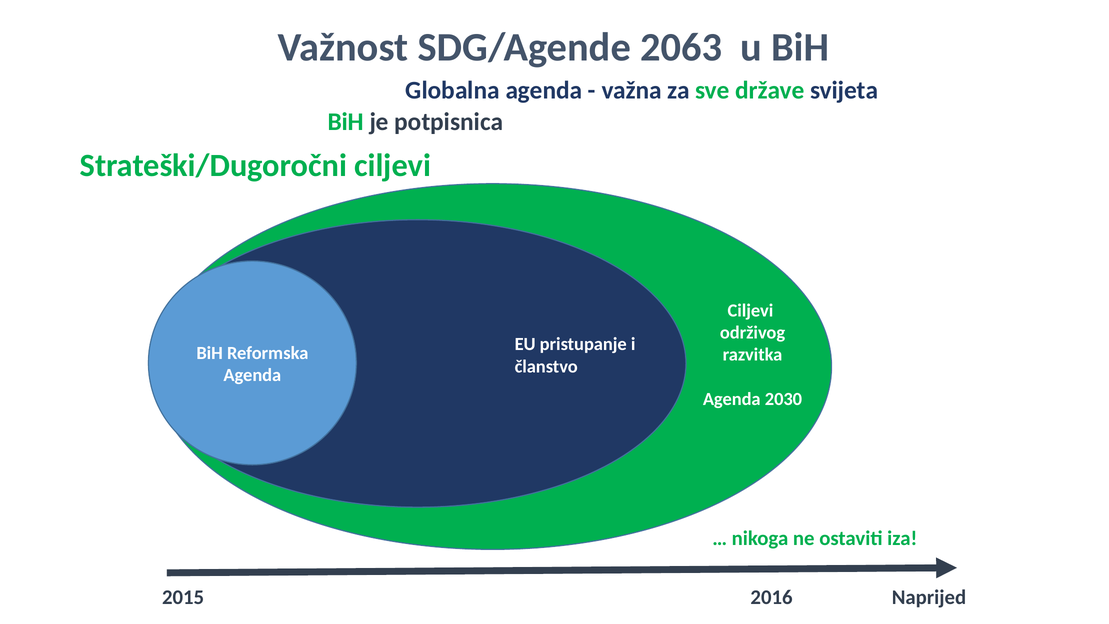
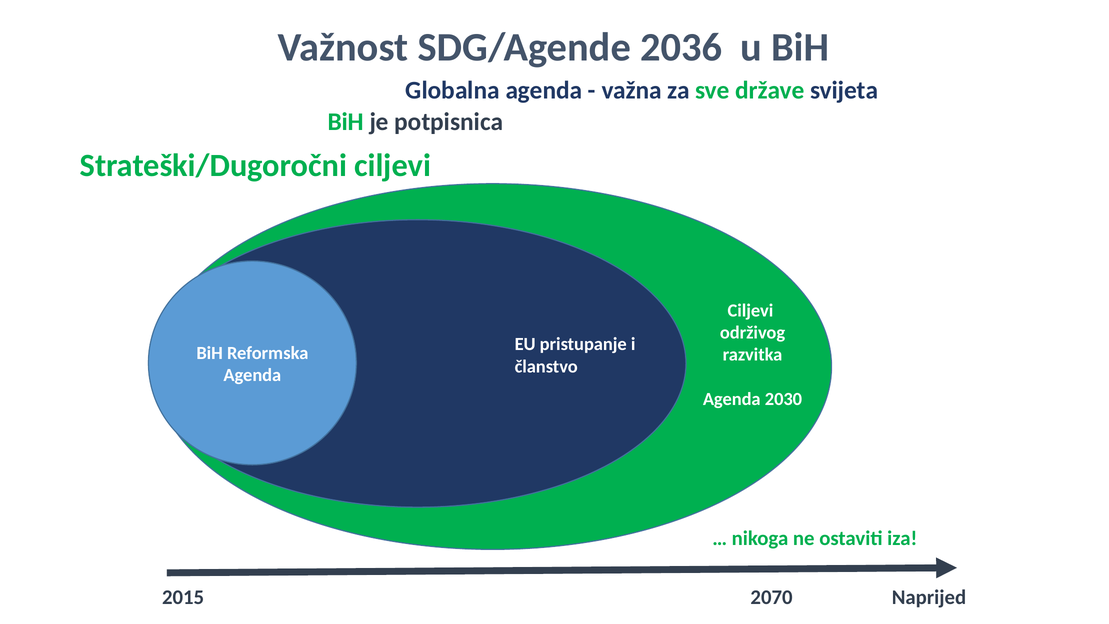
2063: 2063 -> 2036
2016: 2016 -> 2070
